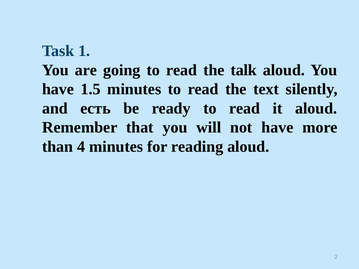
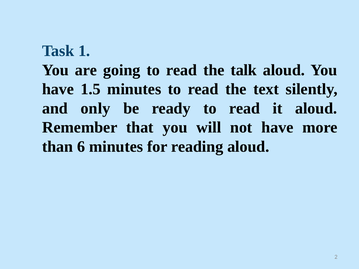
есть: есть -> only
4: 4 -> 6
